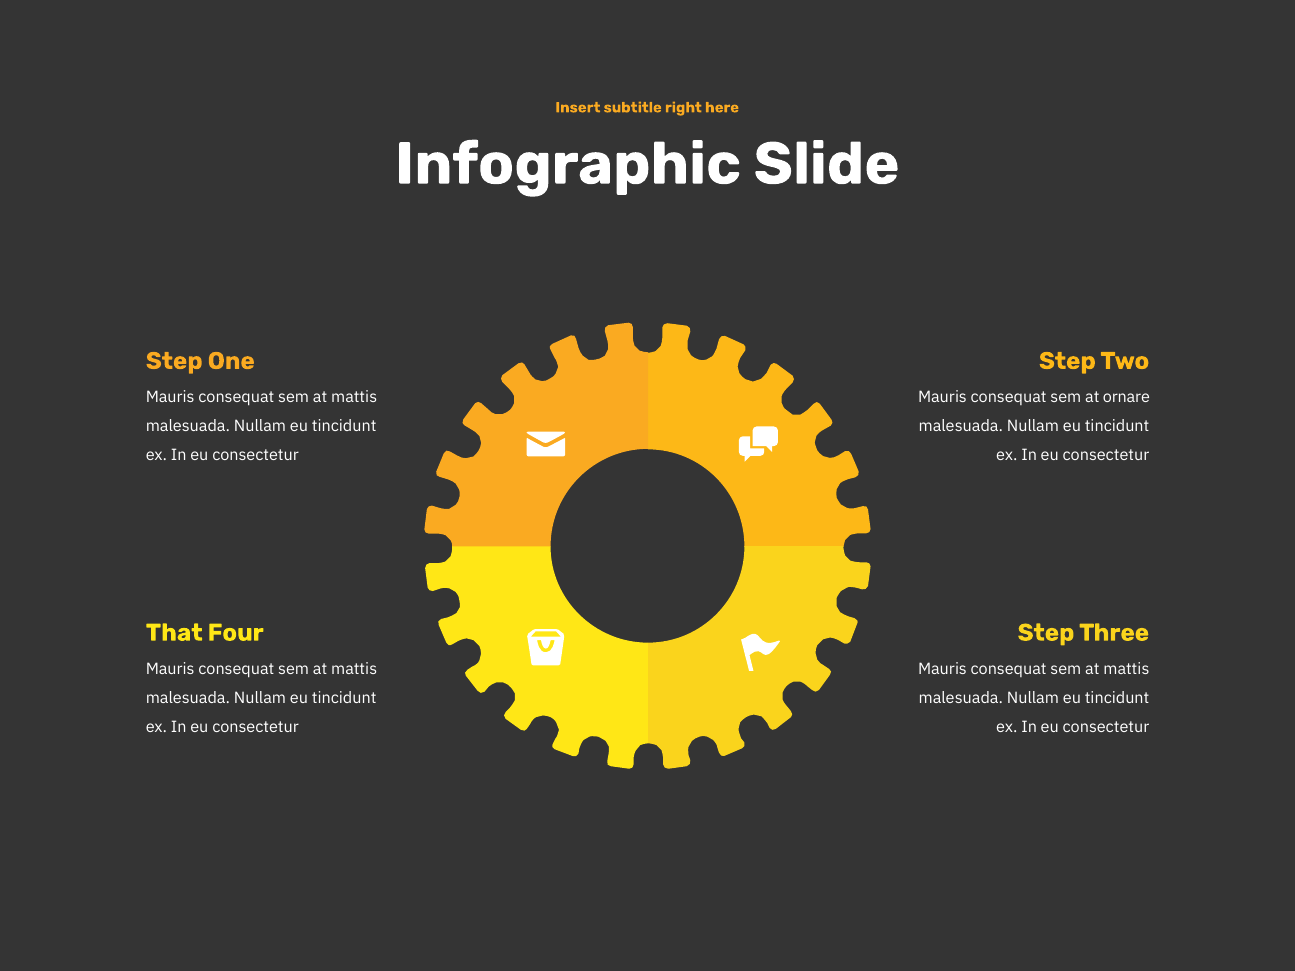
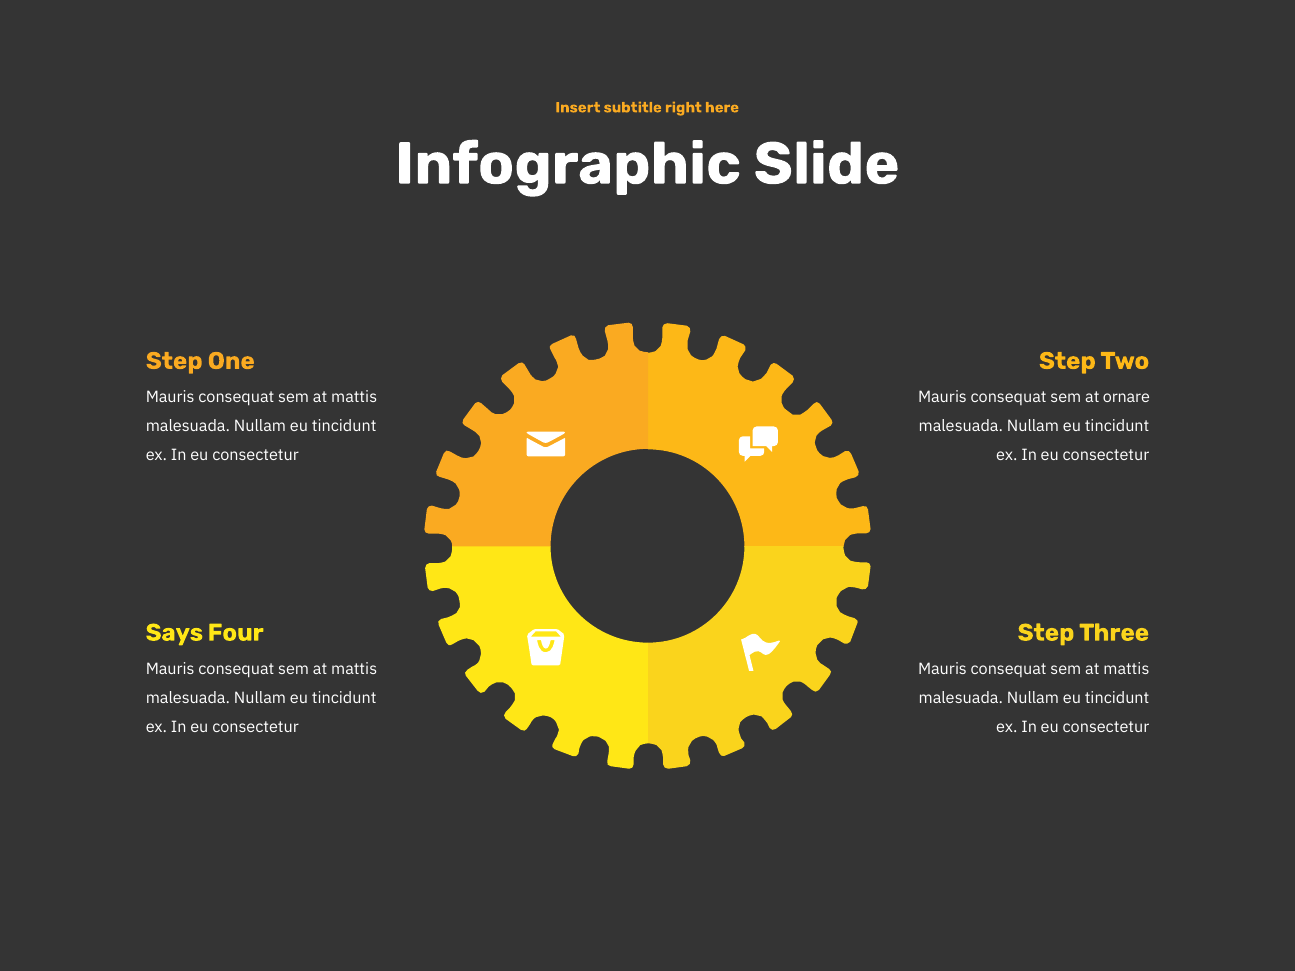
That: That -> Says
